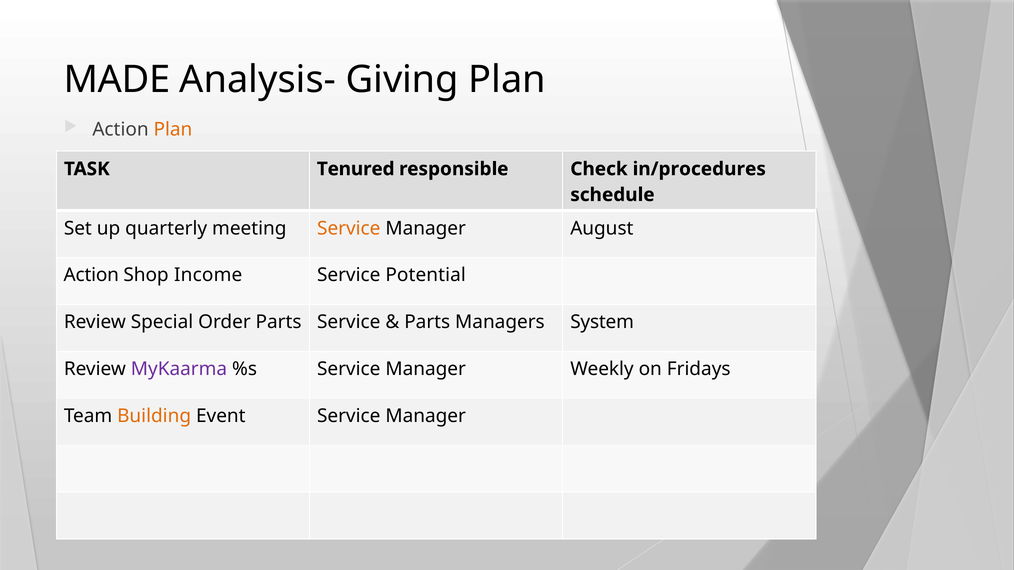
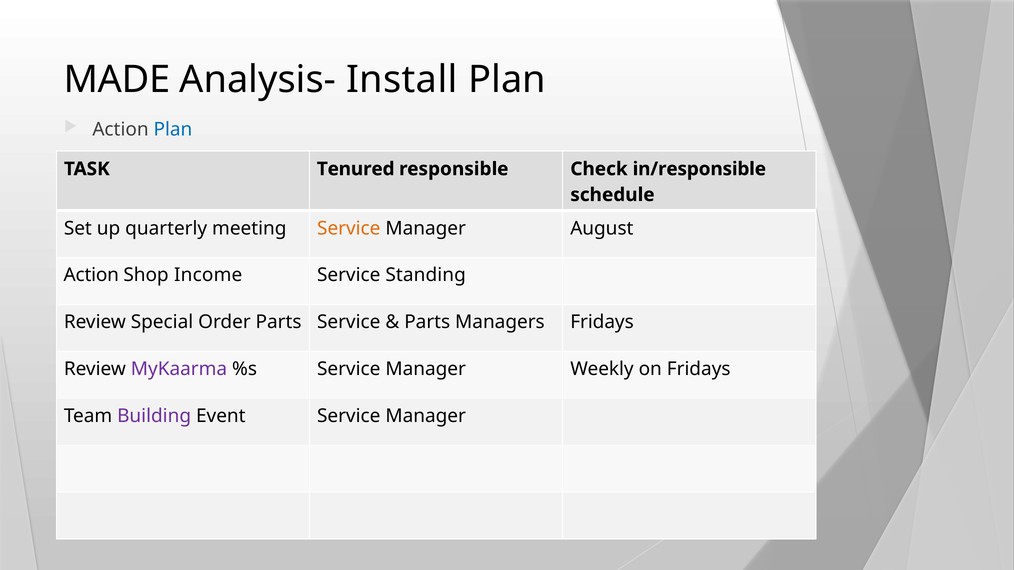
Giving: Giving -> Install
Plan at (173, 130) colour: orange -> blue
in/procedures: in/procedures -> in/responsible
Potential: Potential -> Standing
Managers System: System -> Fridays
Building colour: orange -> purple
